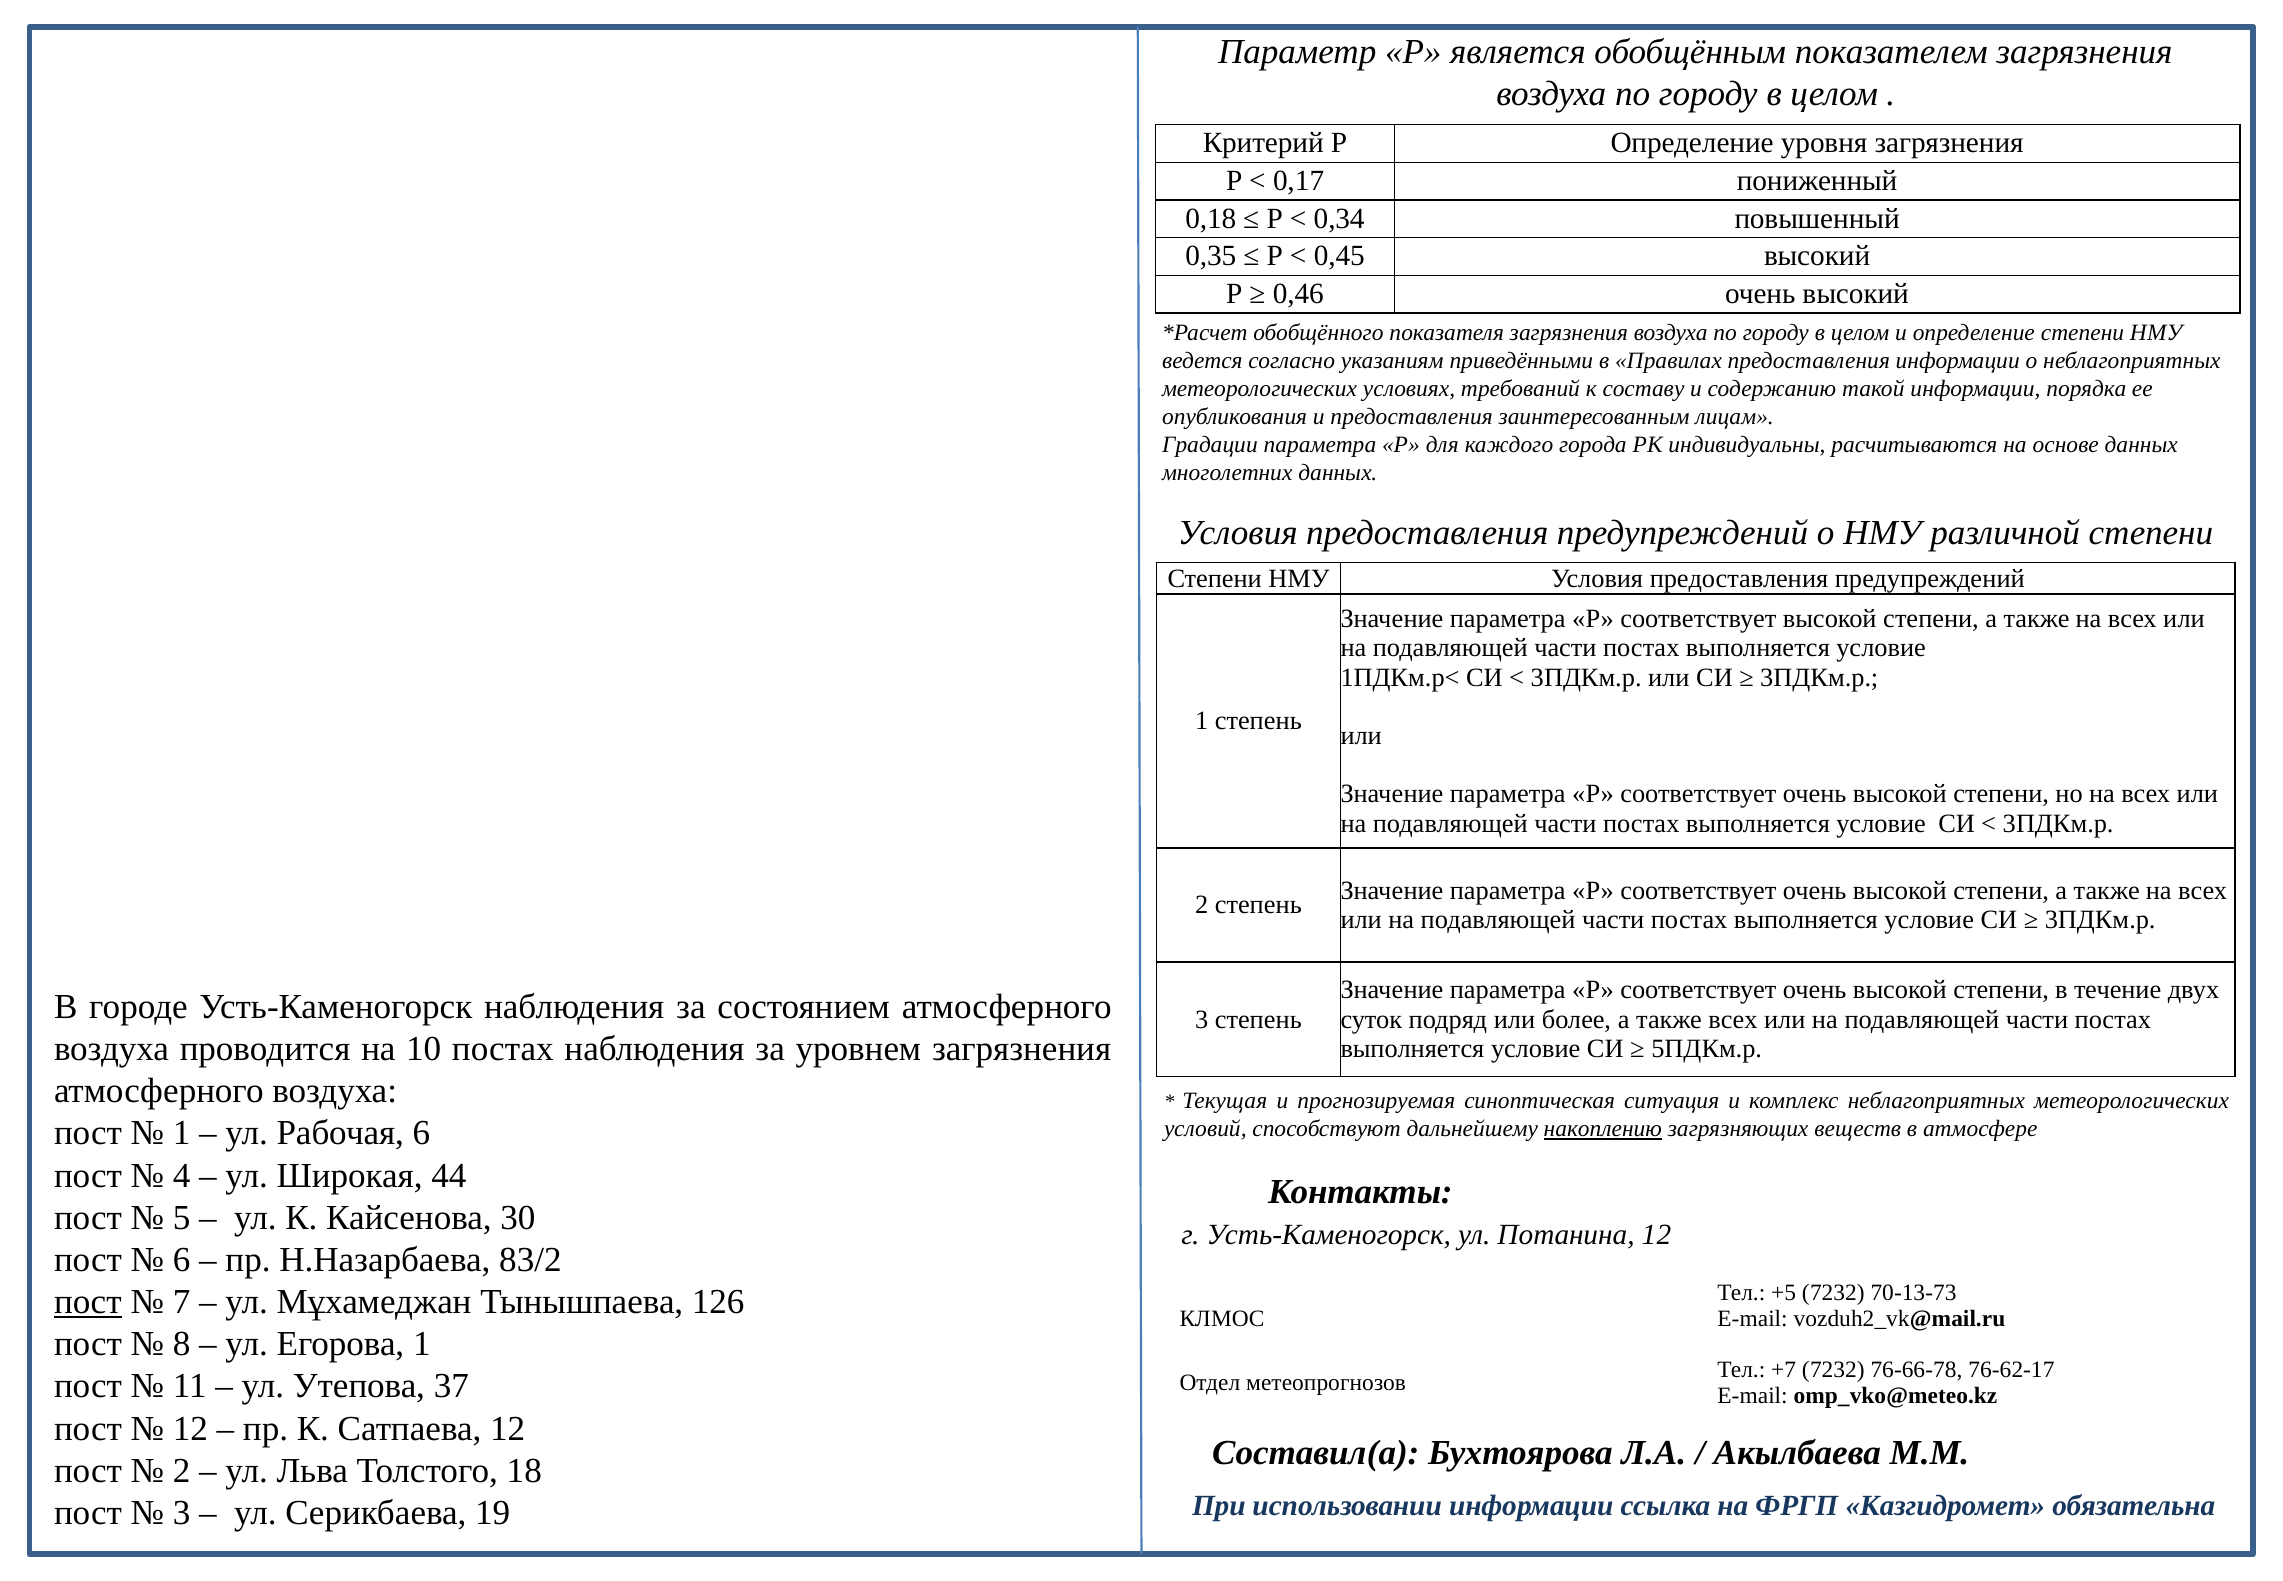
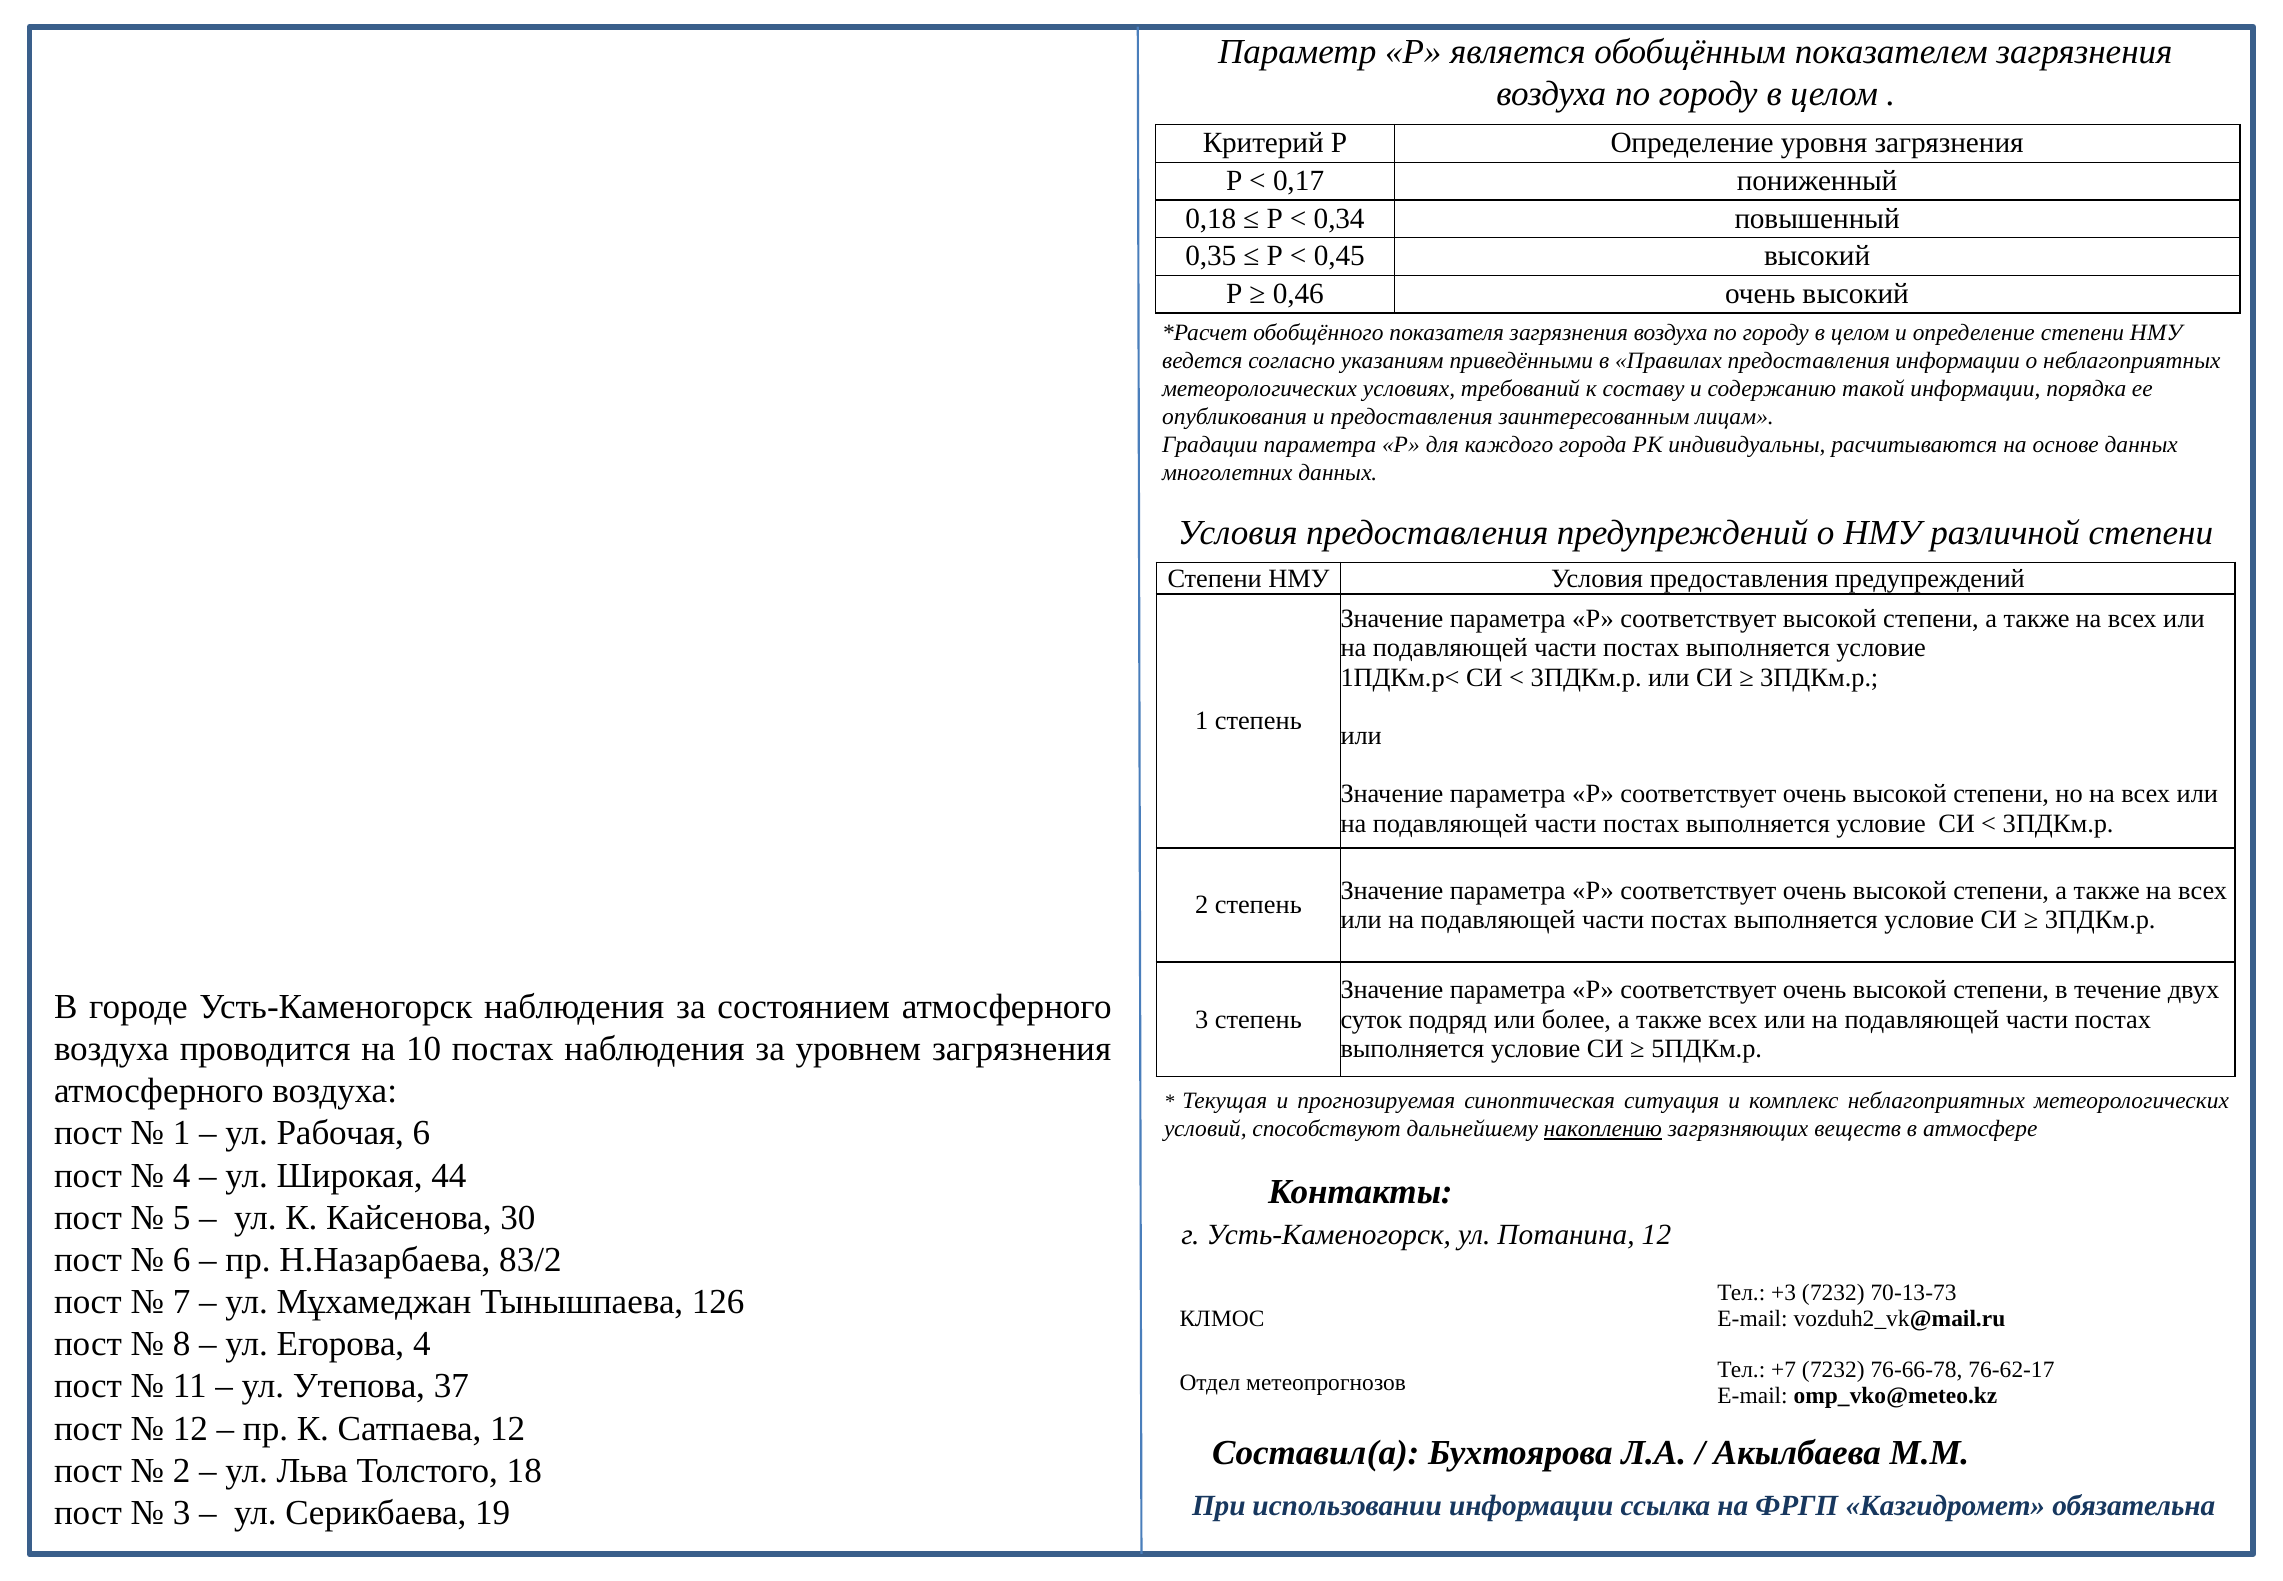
+5: +5 -> +3
пост at (88, 1302) underline: present -> none
Егорова 1: 1 -> 4
